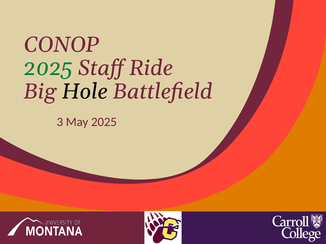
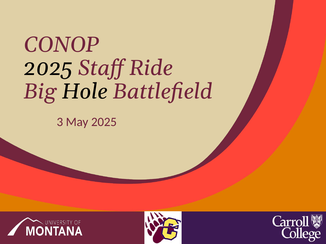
2025 at (48, 68) colour: green -> black
